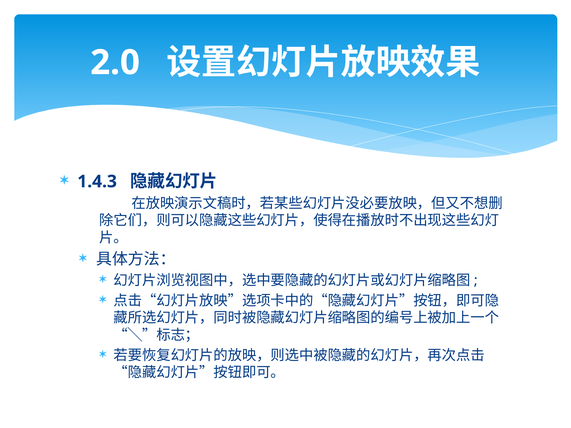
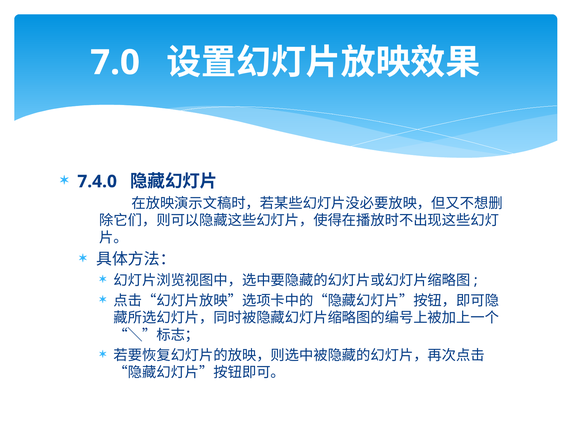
2.0: 2.0 -> 7.0
1.4.3: 1.4.3 -> 7.4.0
